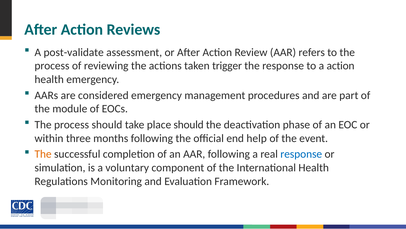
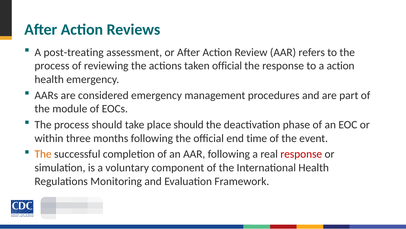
post-validate: post-validate -> post-treating
taken trigger: trigger -> official
help: help -> time
response at (301, 154) colour: blue -> red
